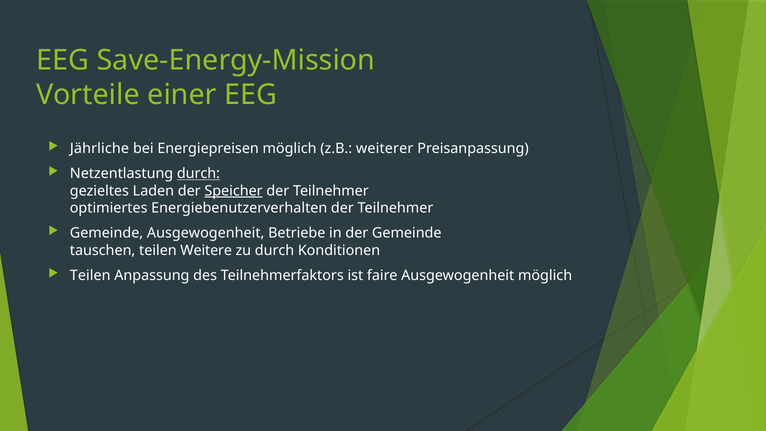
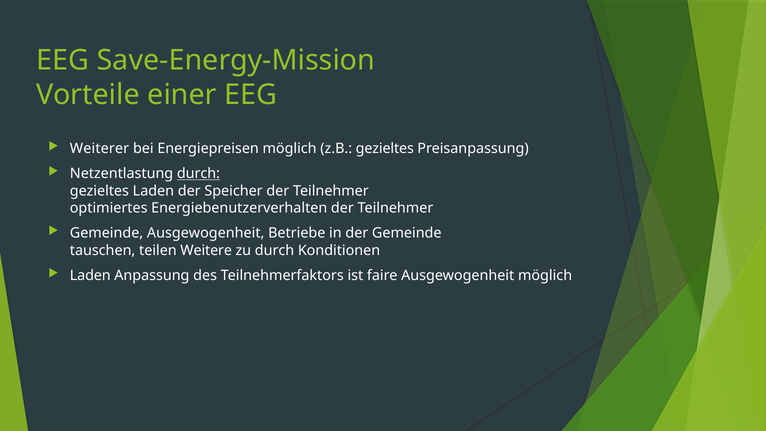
Jährliche: Jährliche -> Weiterer
z.B weiterer: weiterer -> gezieltes
Speicher underline: present -> none
Teilen at (90, 276): Teilen -> Laden
